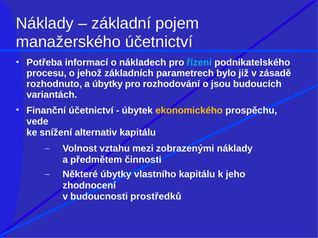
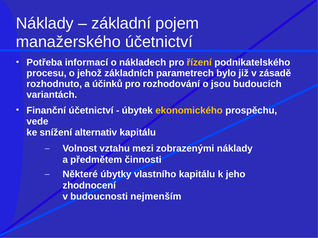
řízení colour: light blue -> yellow
a úbytky: úbytky -> účinků
prostředků: prostředků -> nejmenším
